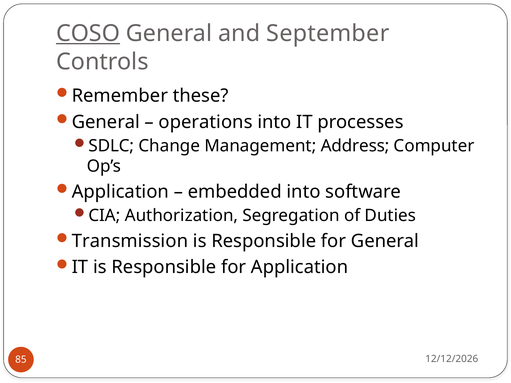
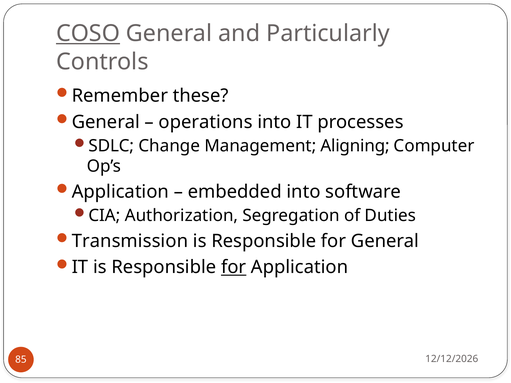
September: September -> Particularly
Address: Address -> Aligning
for at (234, 267) underline: none -> present
